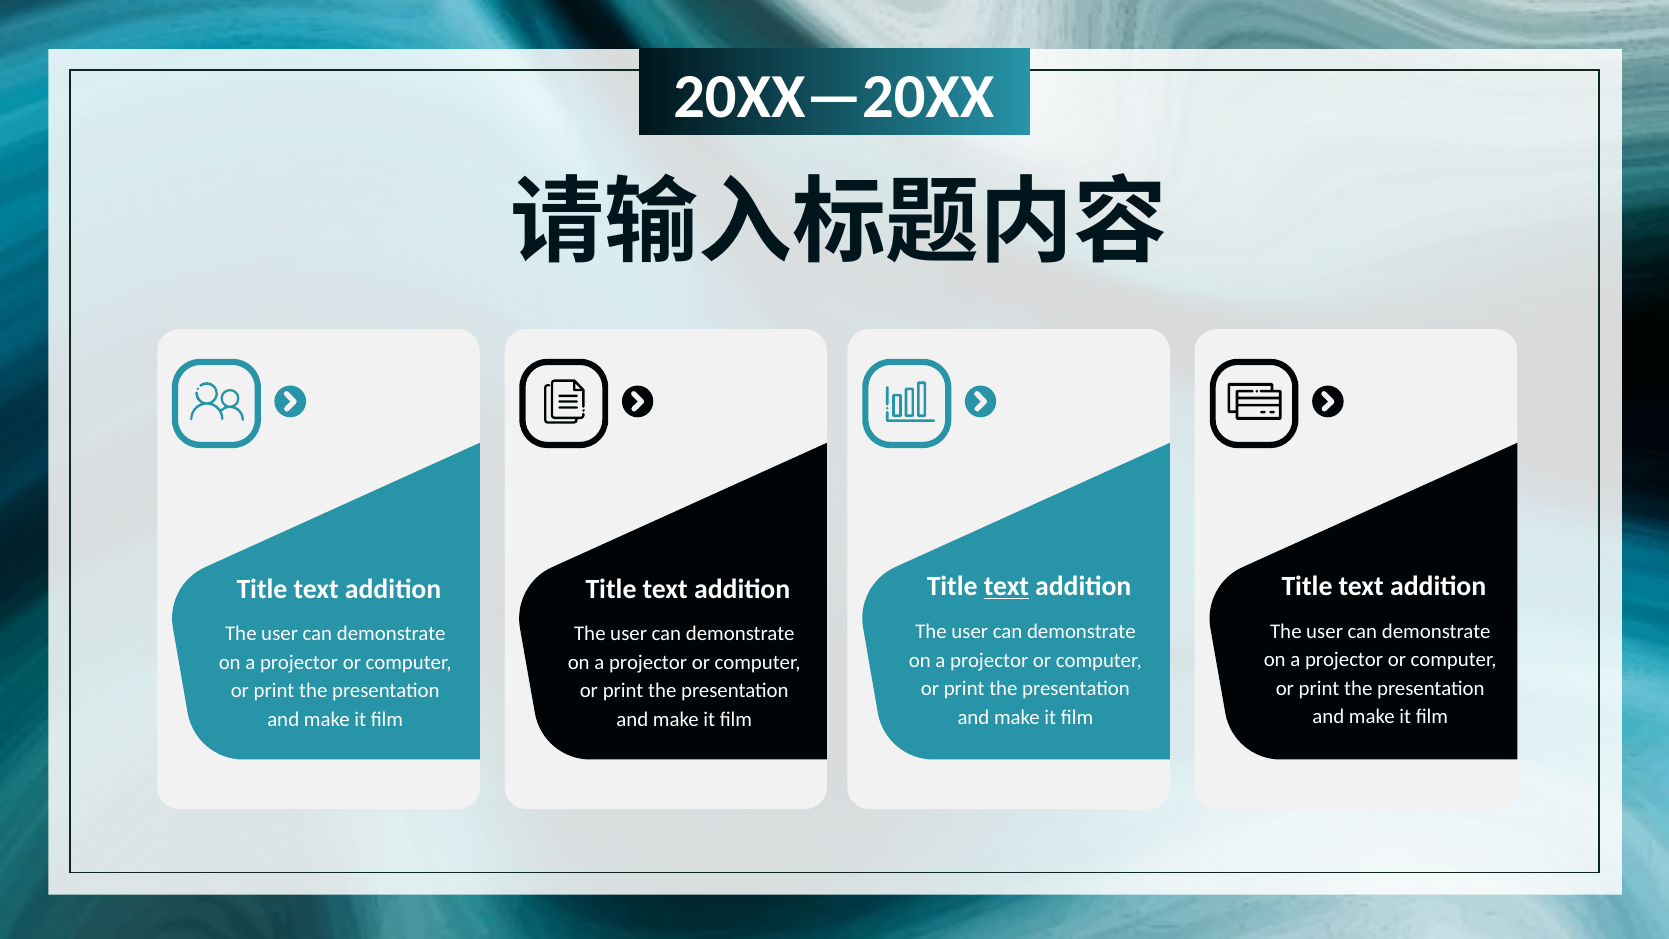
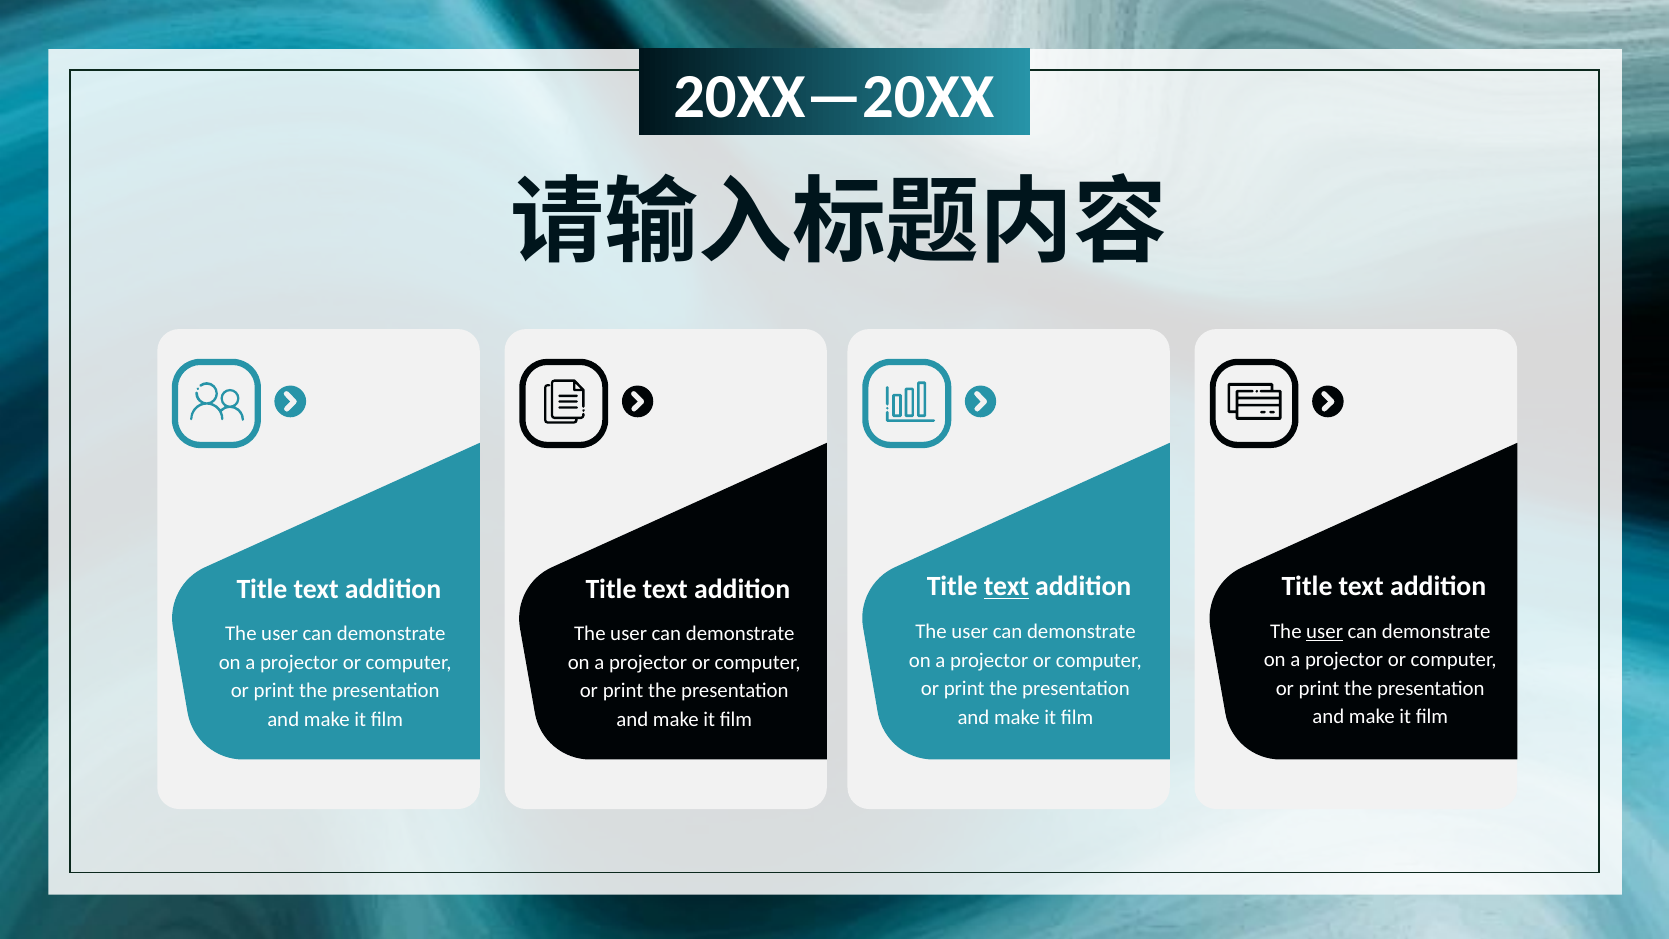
user at (1325, 631) underline: none -> present
